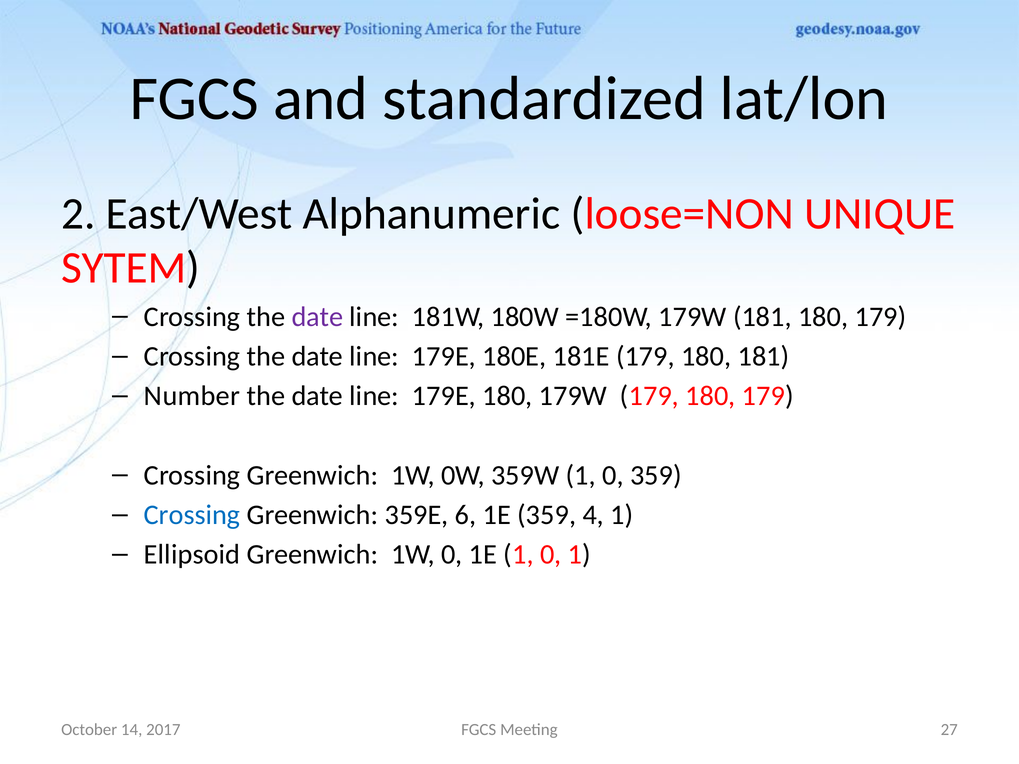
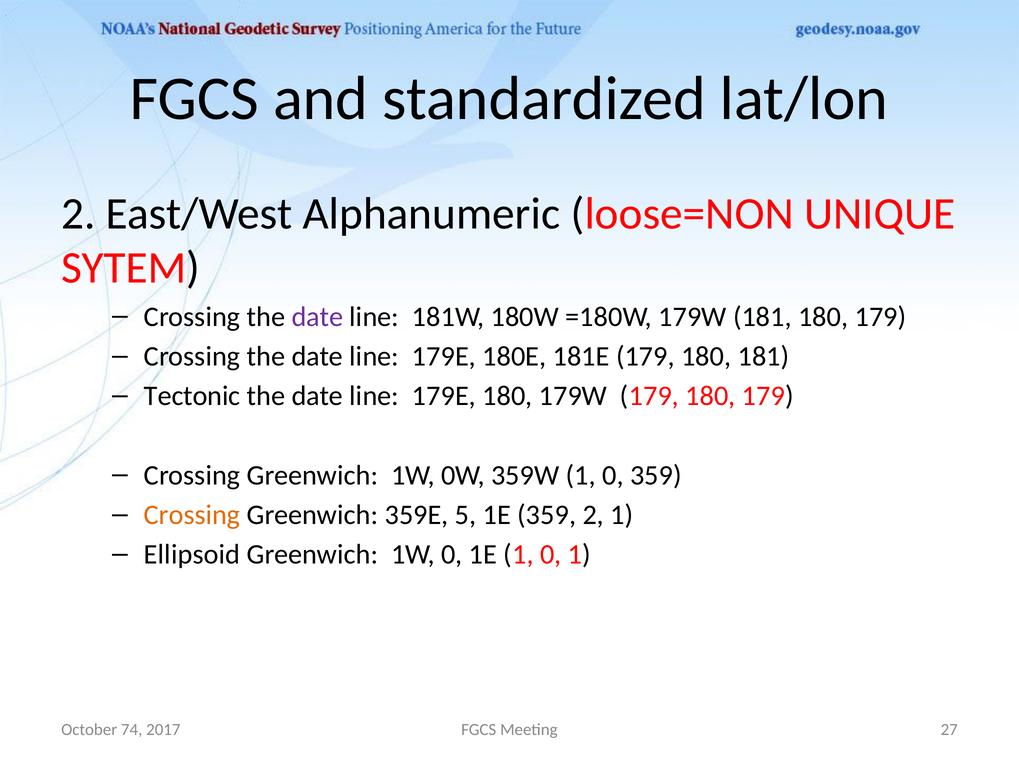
Number: Number -> Tectonic
Crossing at (192, 515) colour: blue -> orange
6: 6 -> 5
359 4: 4 -> 2
14: 14 -> 74
